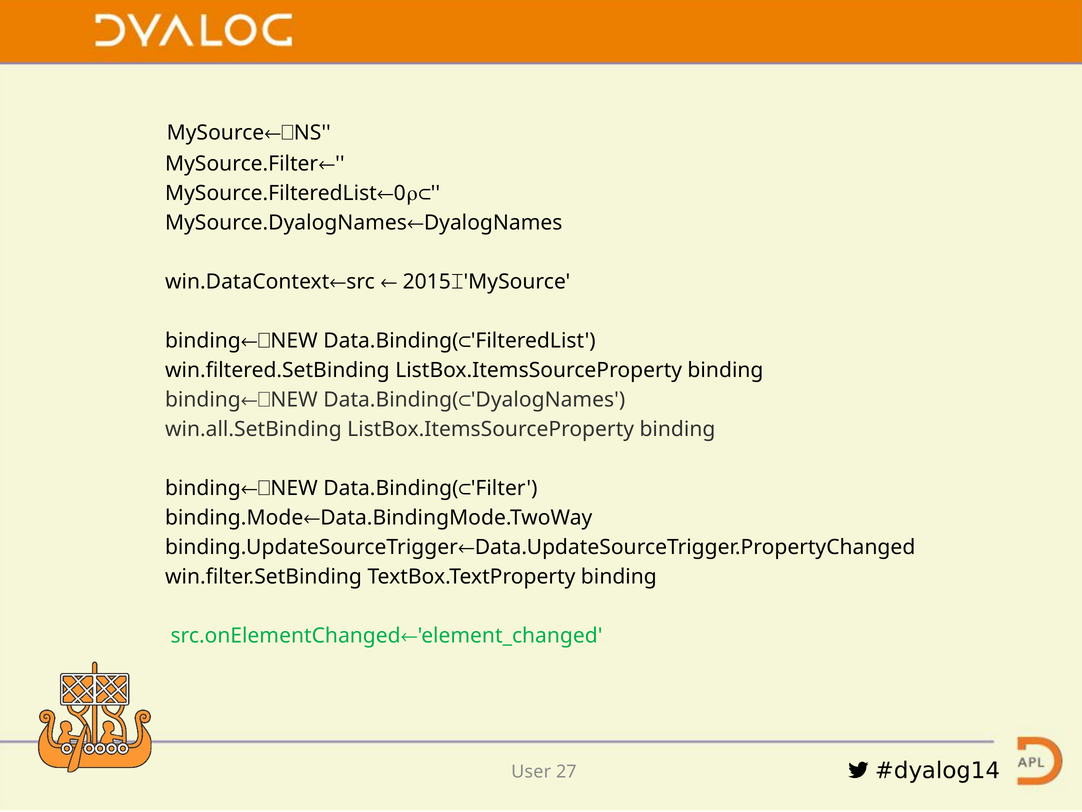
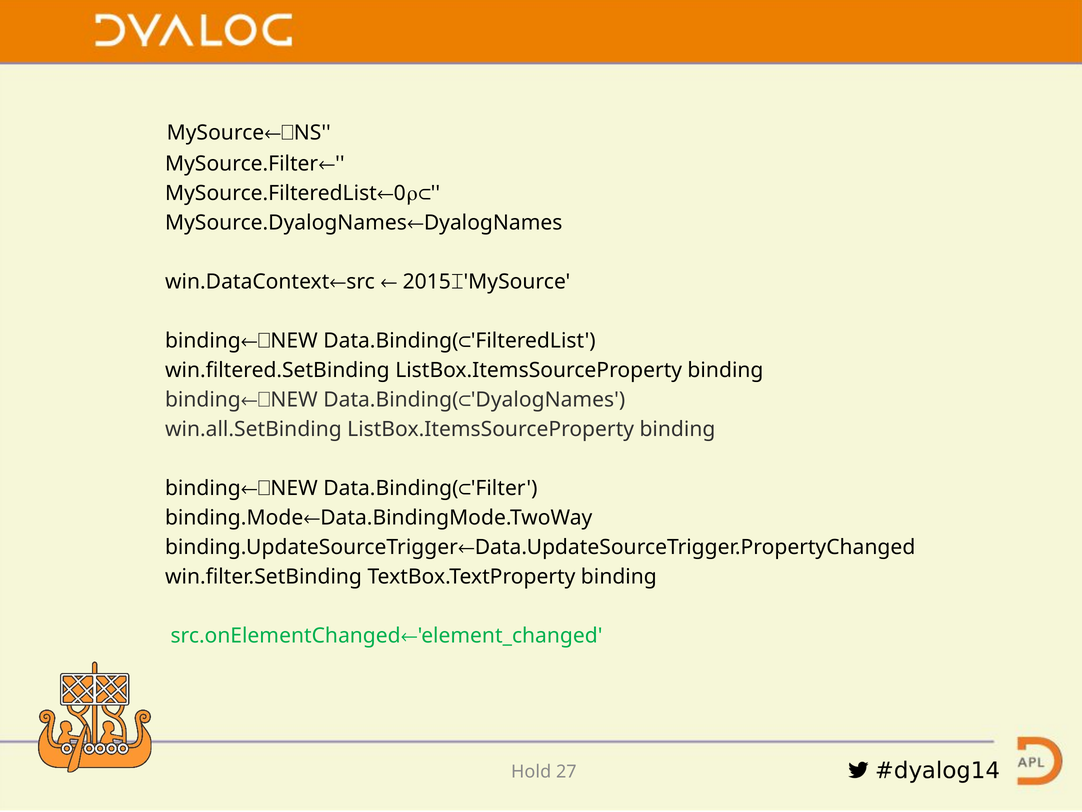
User: User -> Hold
